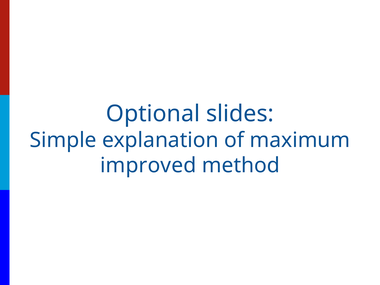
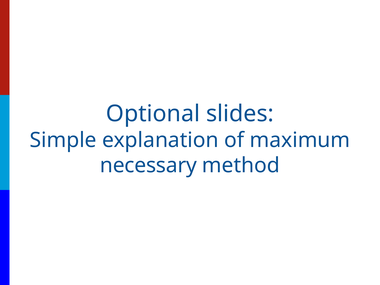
improved: improved -> necessary
